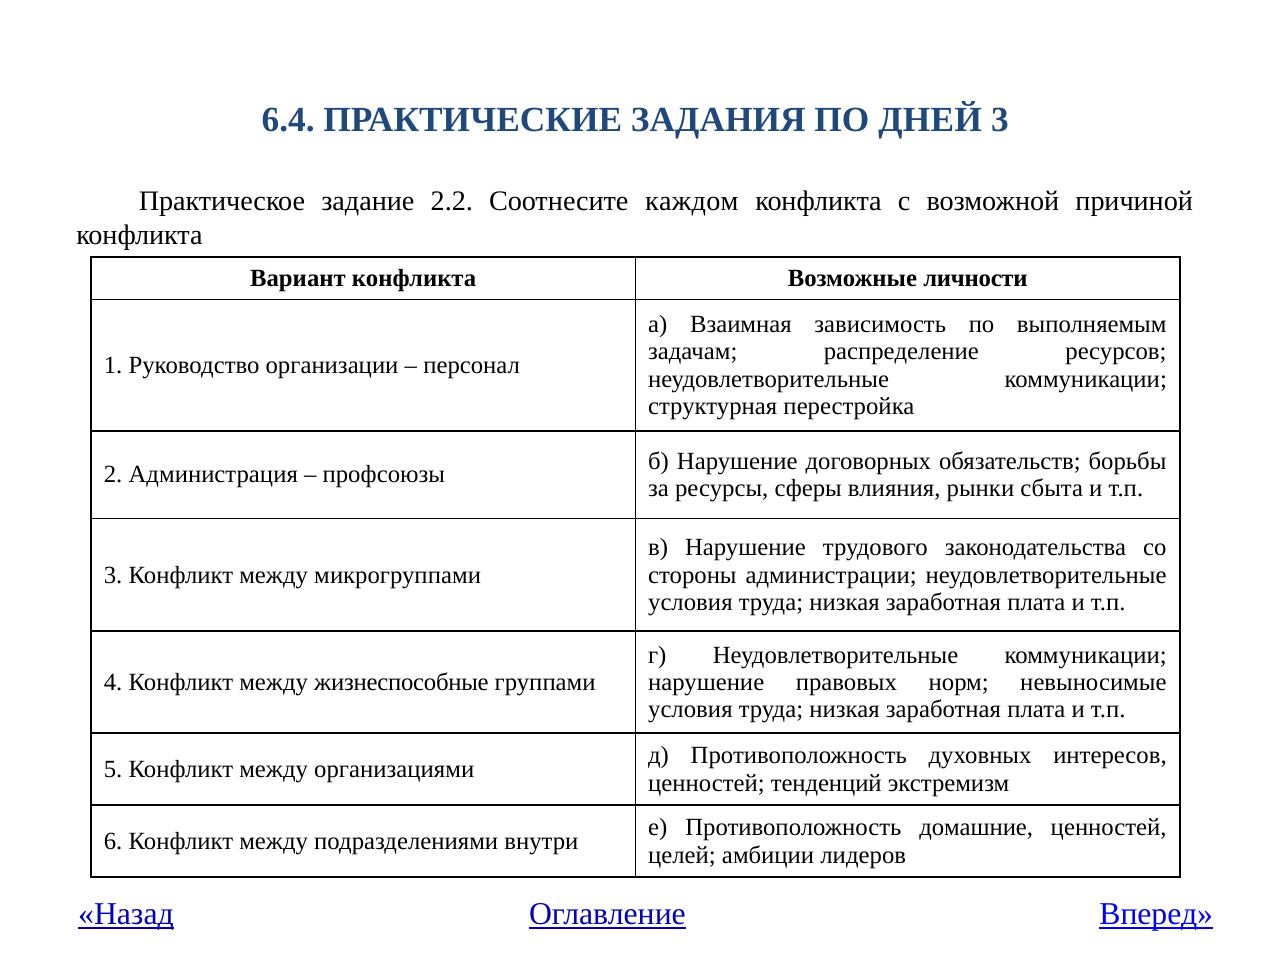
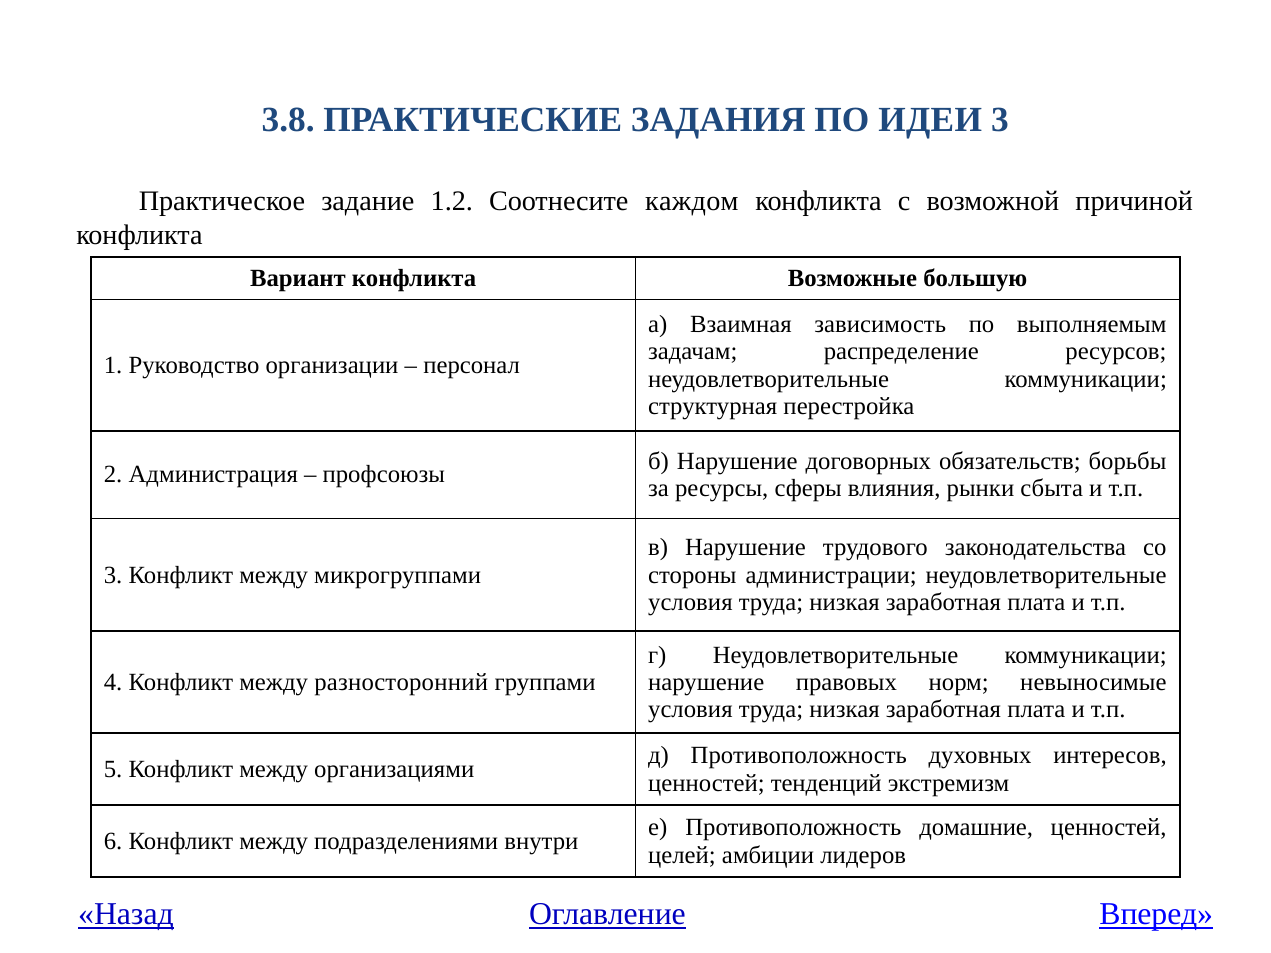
6.4: 6.4 -> 3.8
ДНЕЙ: ДНЕЙ -> ИДЕИ
2.2: 2.2 -> 1.2
личности: личности -> большую
жизнеспособные: жизнеспособные -> разносторонний
